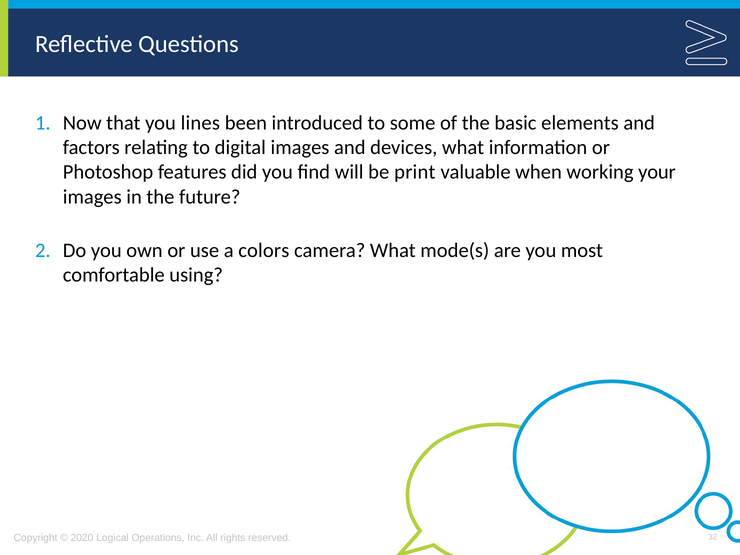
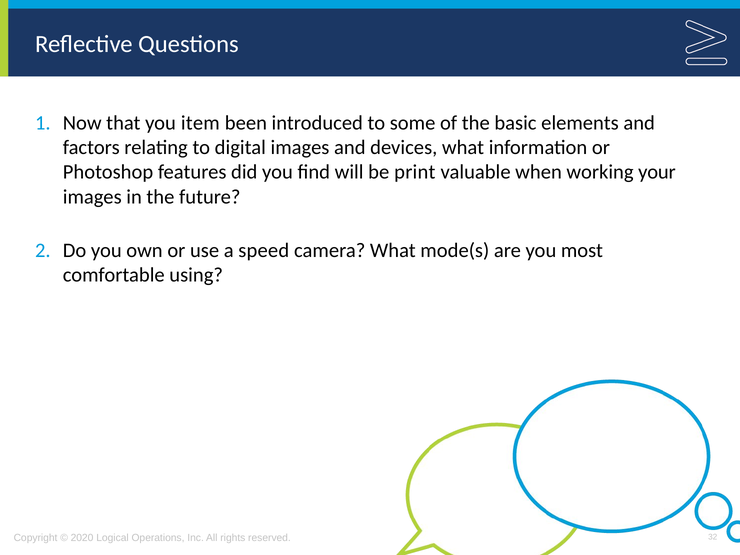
lines: lines -> item
colors: colors -> speed
